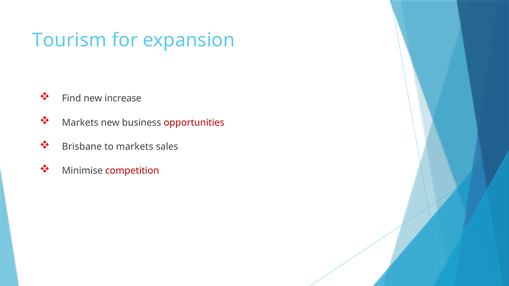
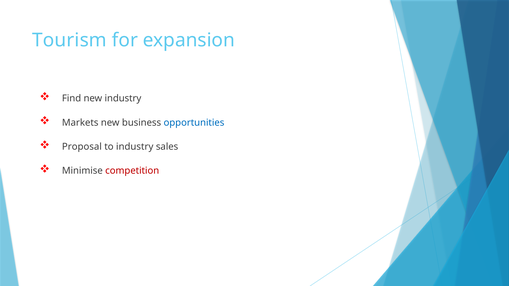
new increase: increase -> industry
opportunities colour: red -> blue
Brisbane: Brisbane -> Proposal
to markets: markets -> industry
